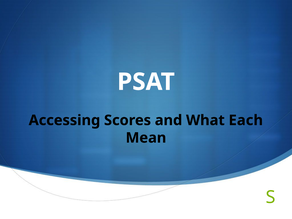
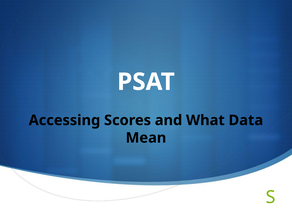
Each: Each -> Data
